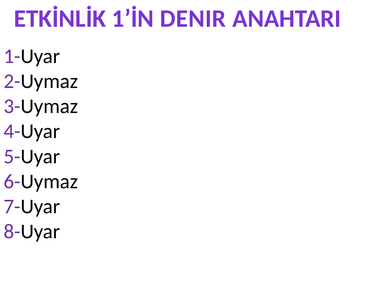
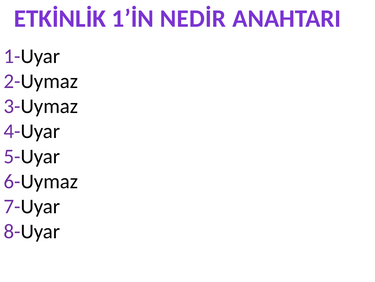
DENIR: DENIR -> NEDİR
